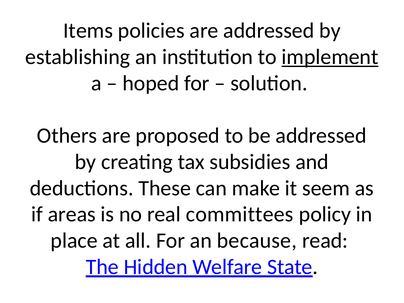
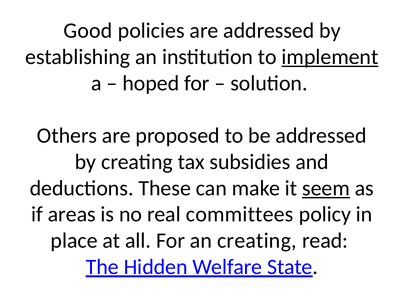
Items: Items -> Good
seem underline: none -> present
an because: because -> creating
